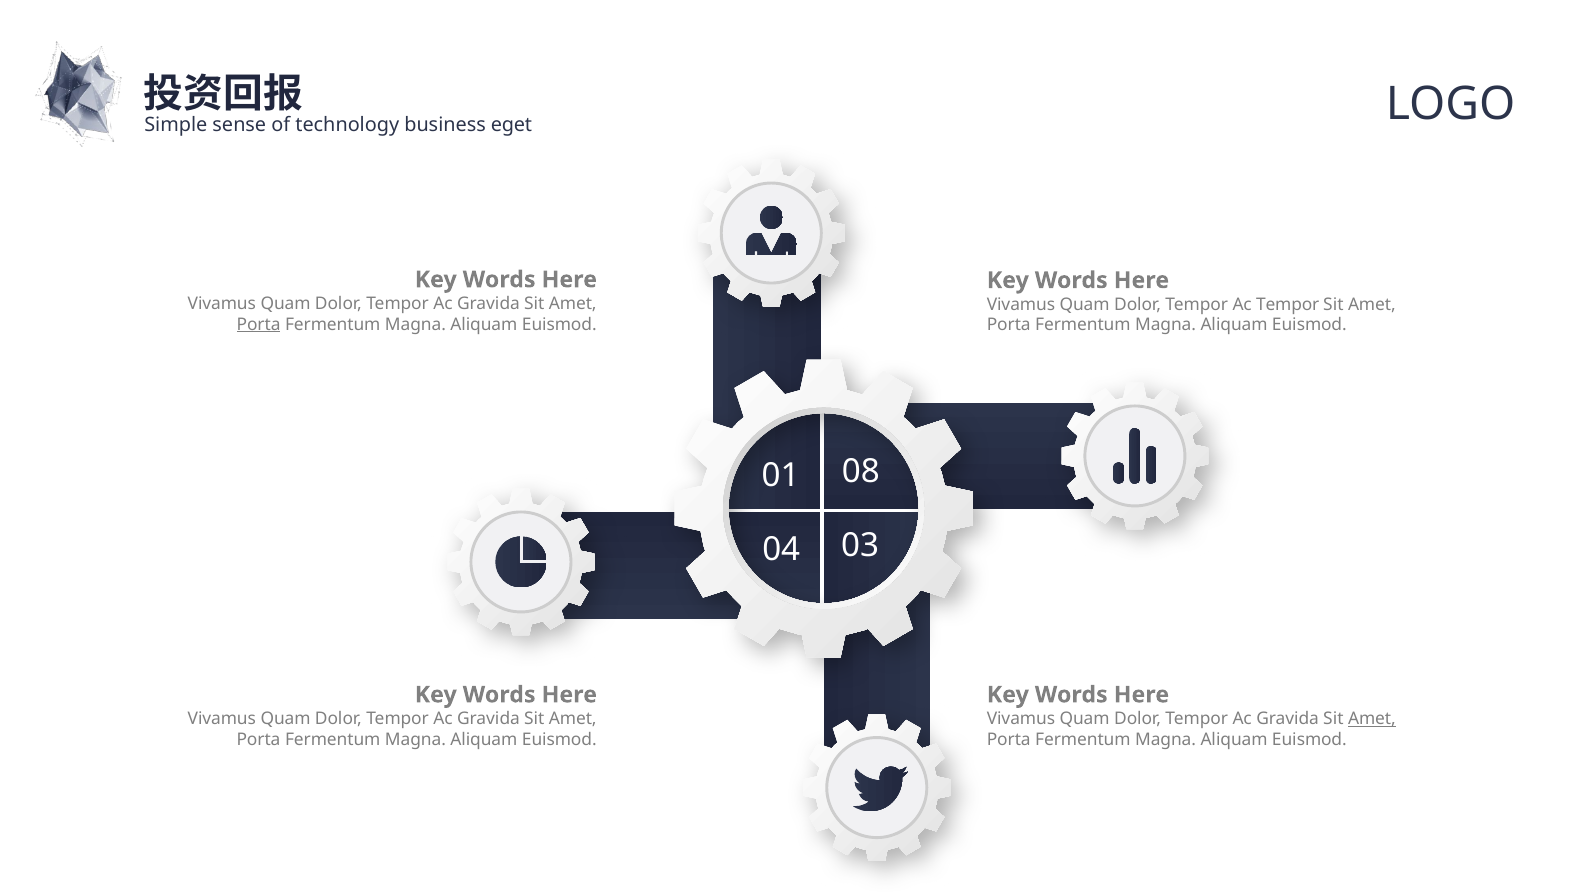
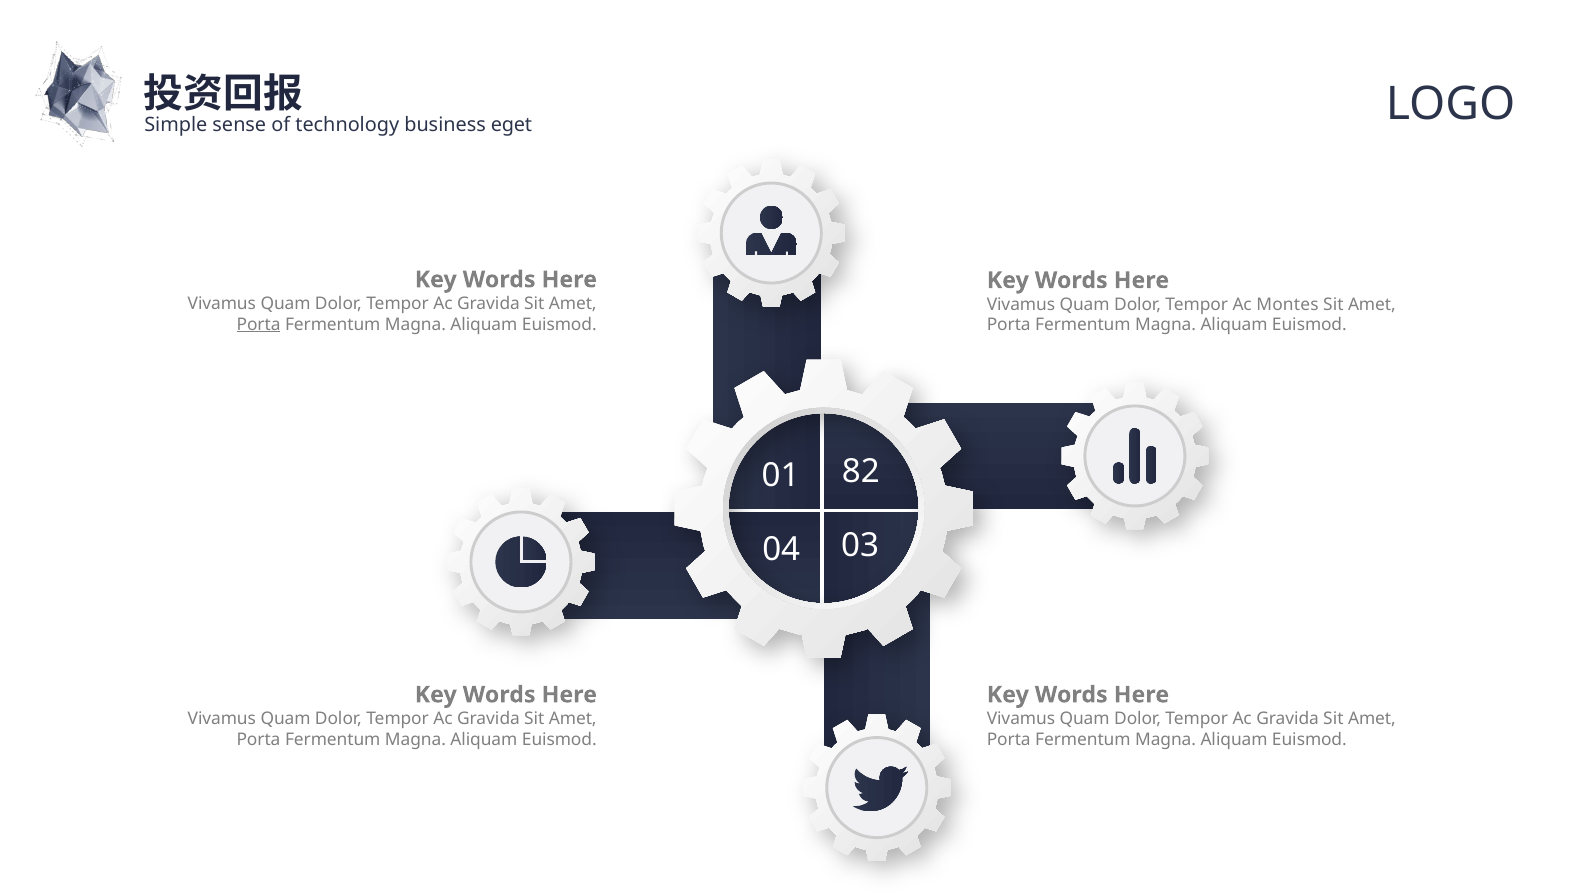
Ac Tempor: Tempor -> Montes
08: 08 -> 82
Amet at (1372, 719) underline: present -> none
